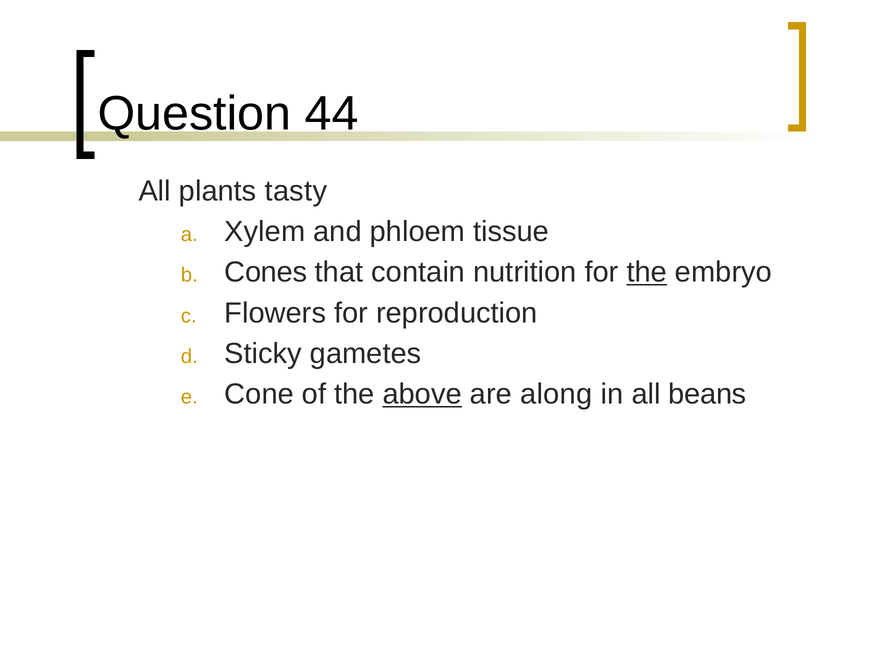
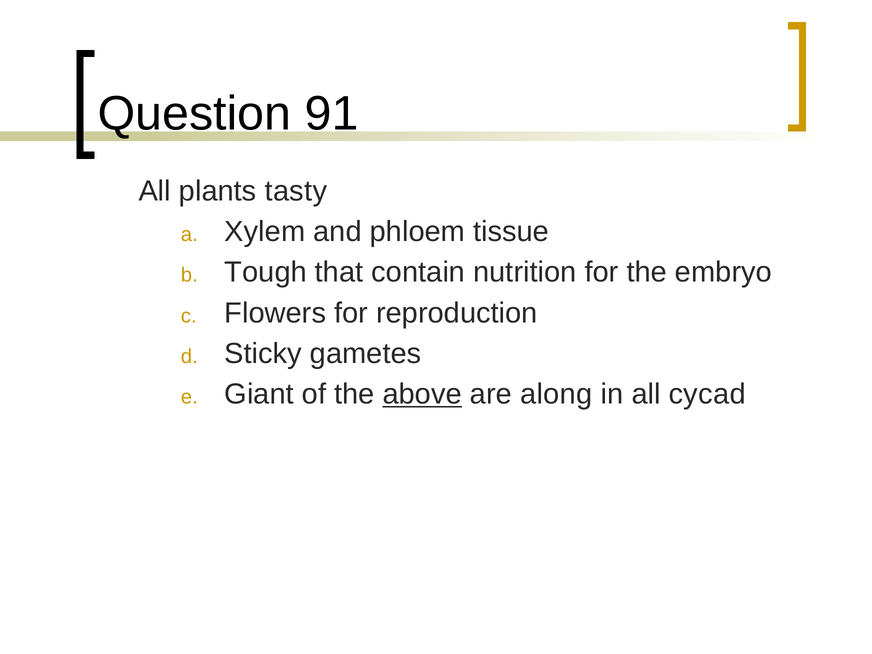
44: 44 -> 91
Cones: Cones -> Tough
the at (647, 272) underline: present -> none
Cone: Cone -> Giant
beans: beans -> cycad
